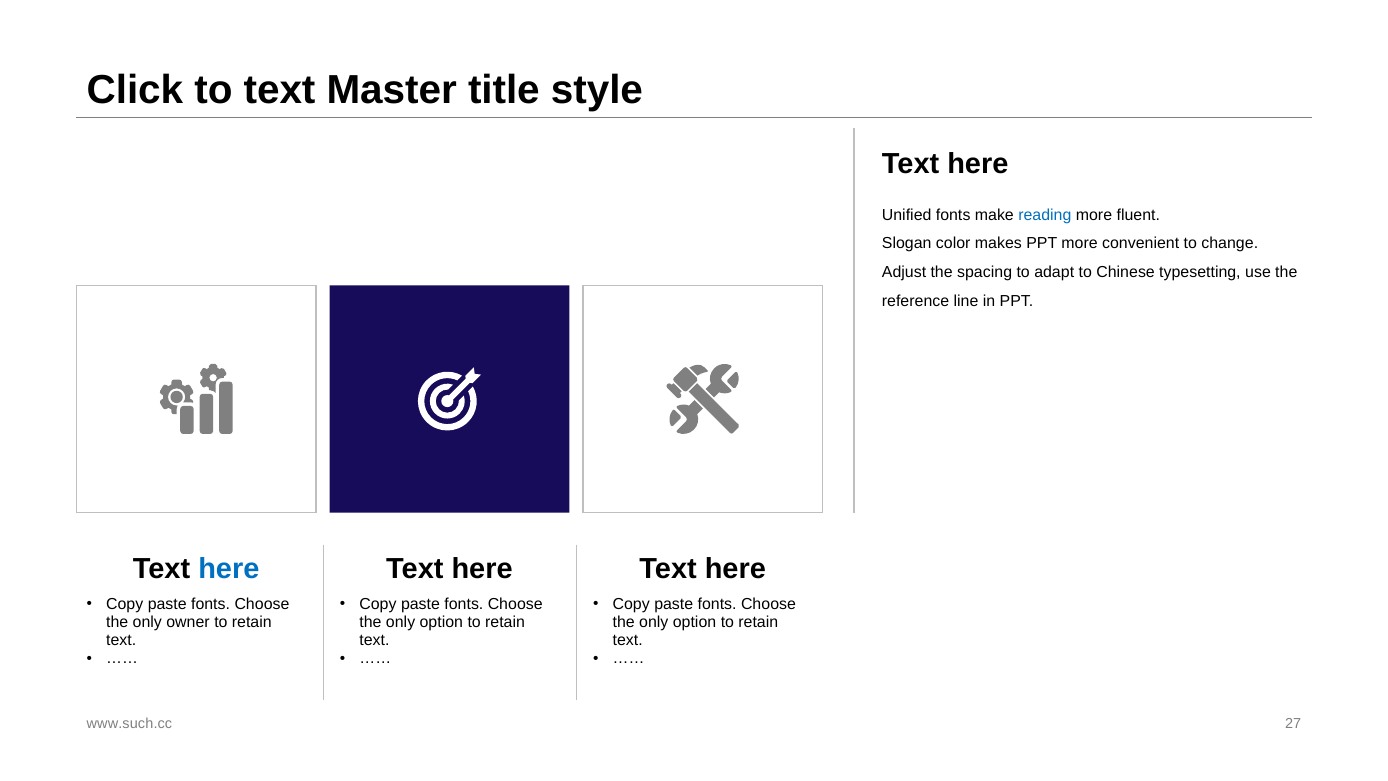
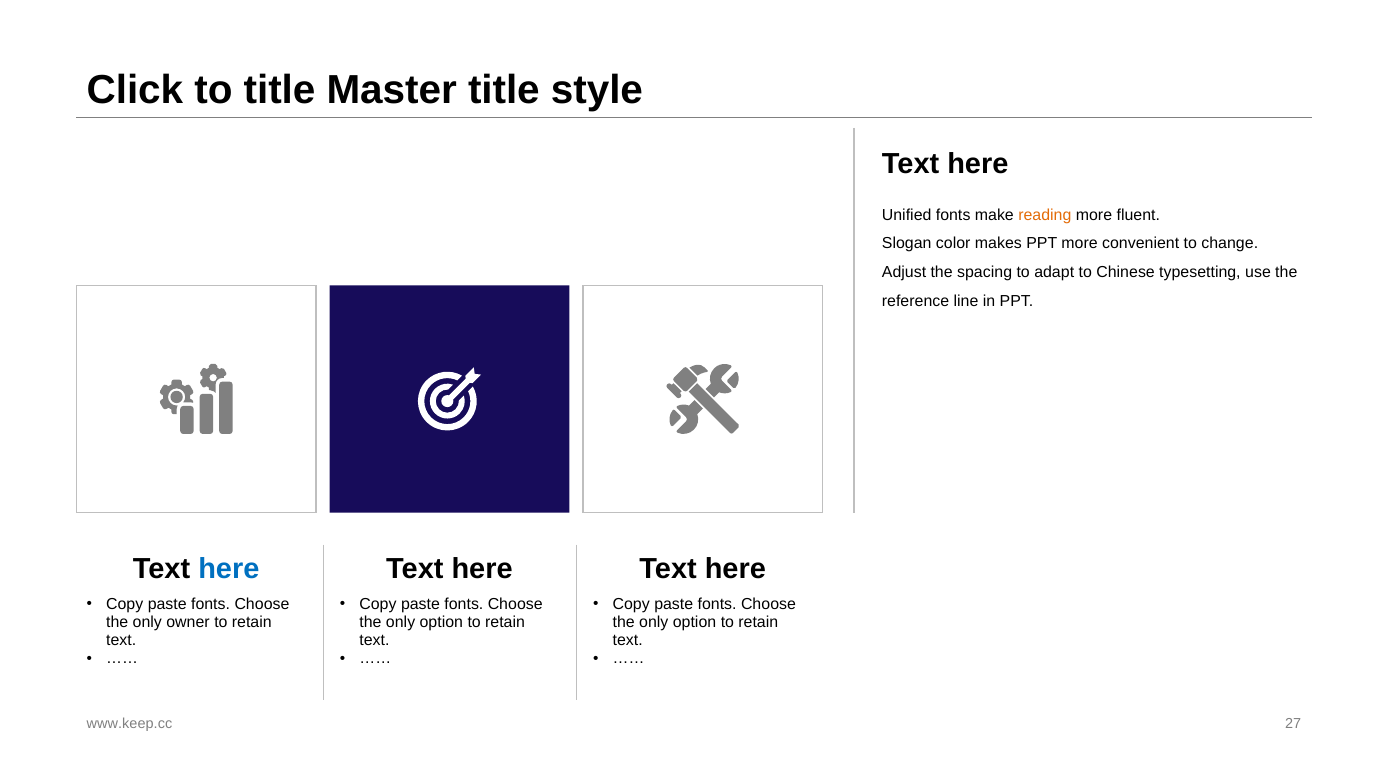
to text: text -> title
reading colour: blue -> orange
www.such.cc: www.such.cc -> www.keep.cc
